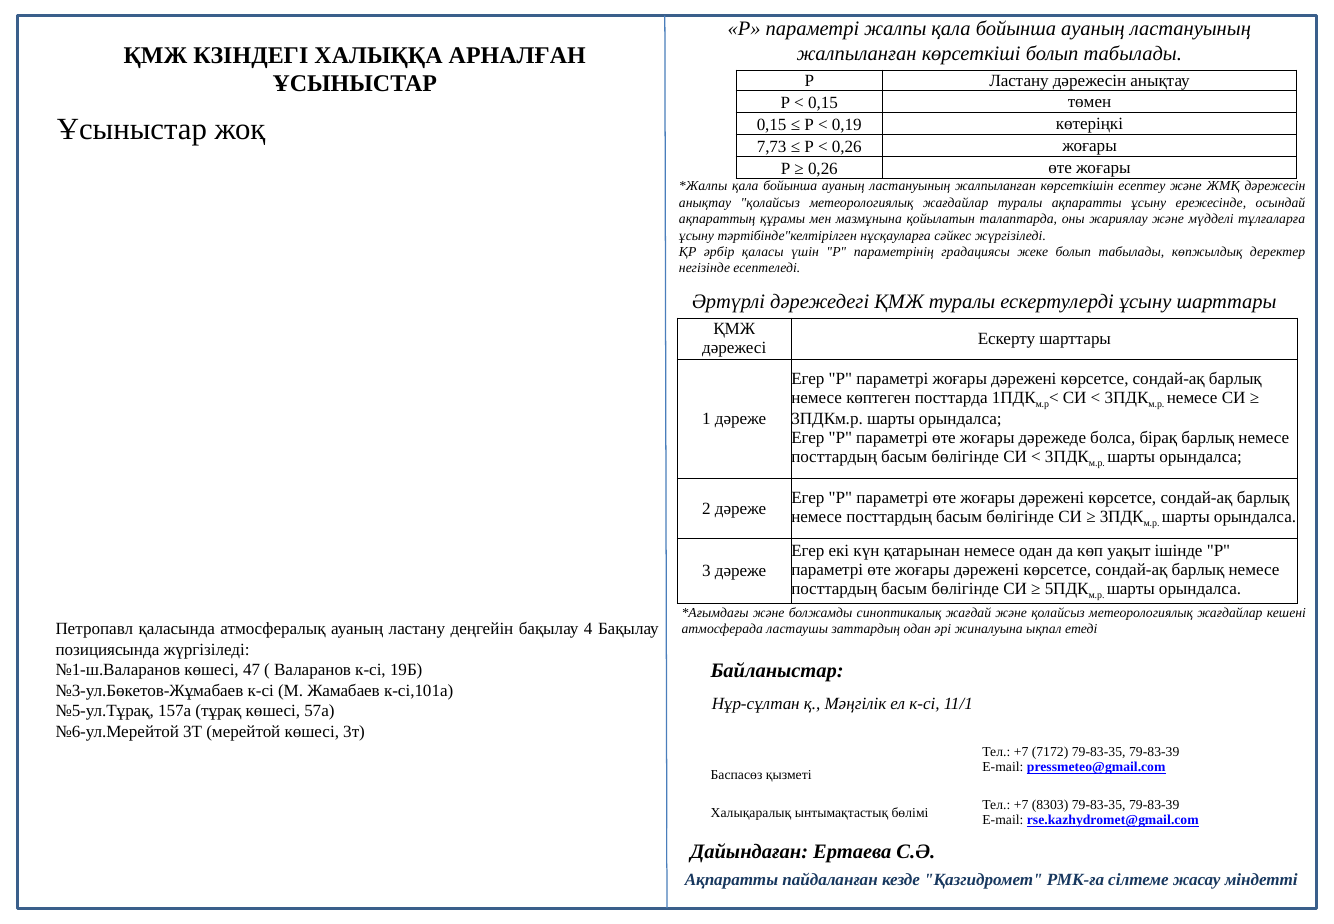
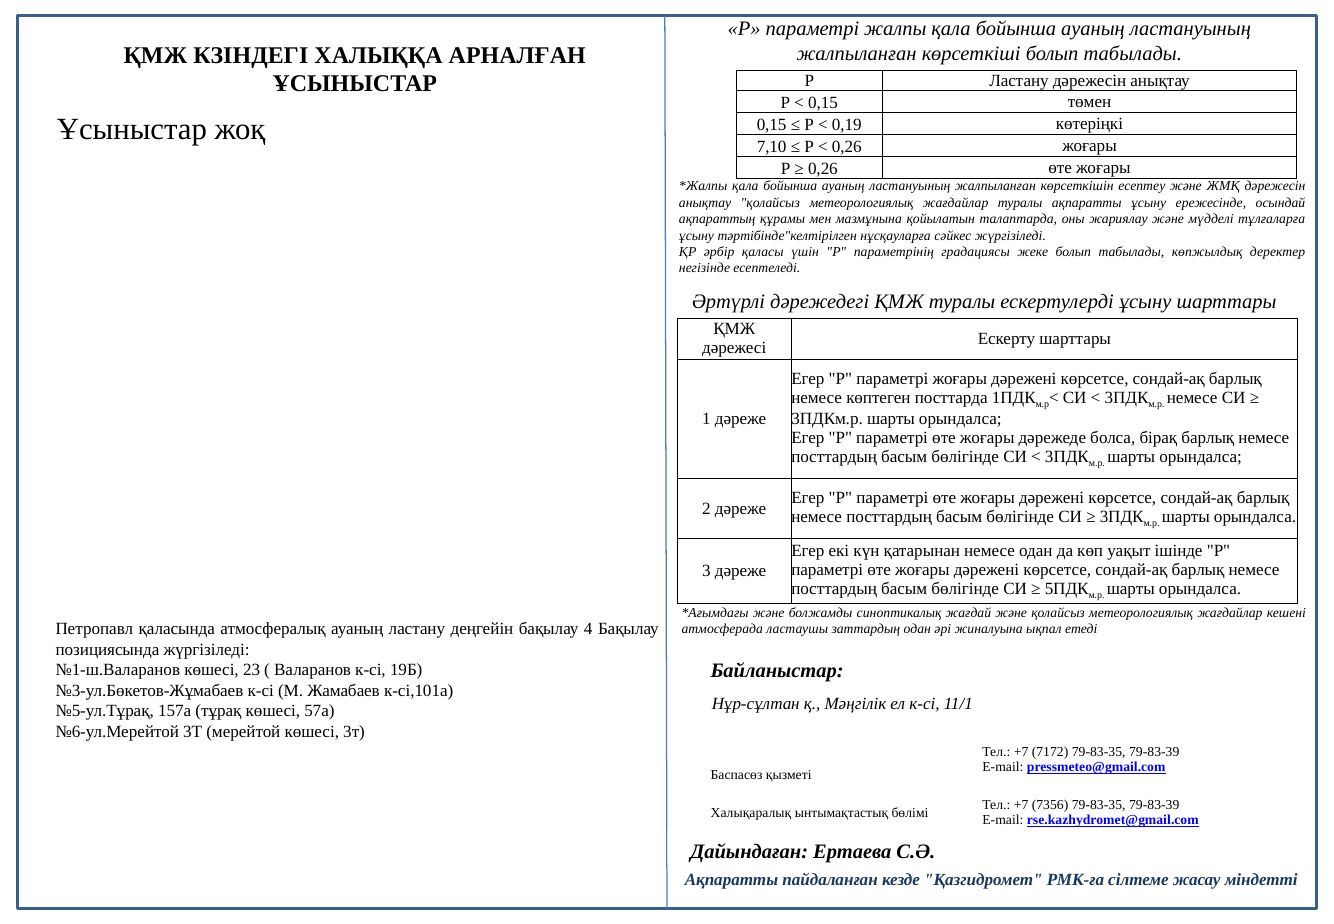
7,73: 7,73 -> 7,10
47: 47 -> 23
8303: 8303 -> 7356
